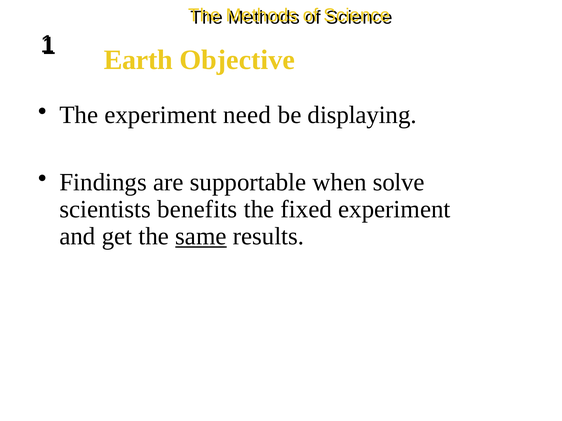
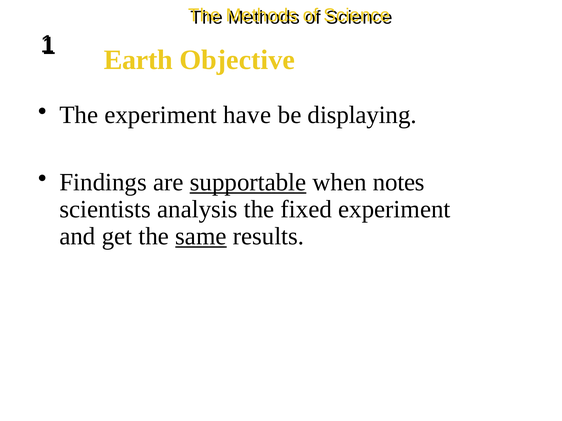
need: need -> have
supportable underline: none -> present
solve: solve -> notes
benefits: benefits -> analysis
